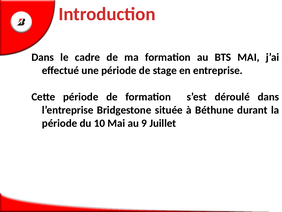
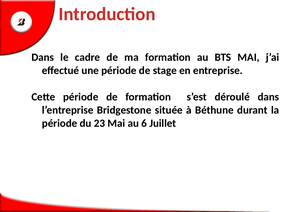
10: 10 -> 23
9: 9 -> 6
